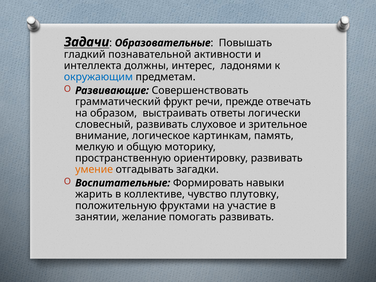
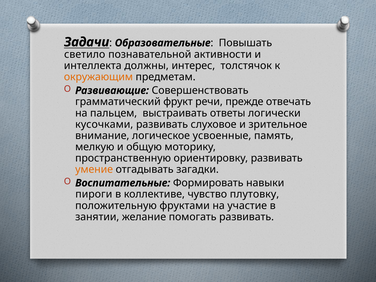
гладкий: гладкий -> светило
ладонями: ладонями -> толстячок
окружающим colour: blue -> orange
образом: образом -> пальцем
словесный: словесный -> кусочками
картинкам: картинкам -> усвоенные
жарить: жарить -> пироги
